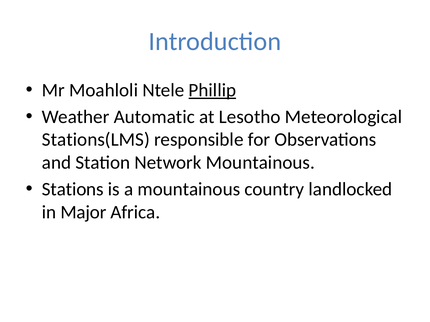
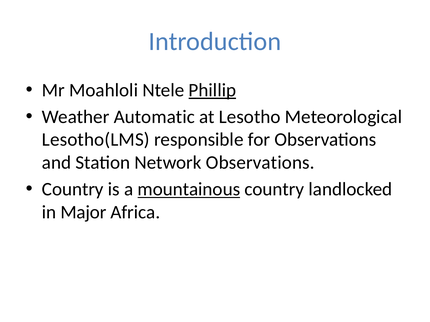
Stations(LMS: Stations(LMS -> Lesotho(LMS
Network Mountainous: Mountainous -> Observations
Stations at (73, 190): Stations -> Country
mountainous at (189, 190) underline: none -> present
